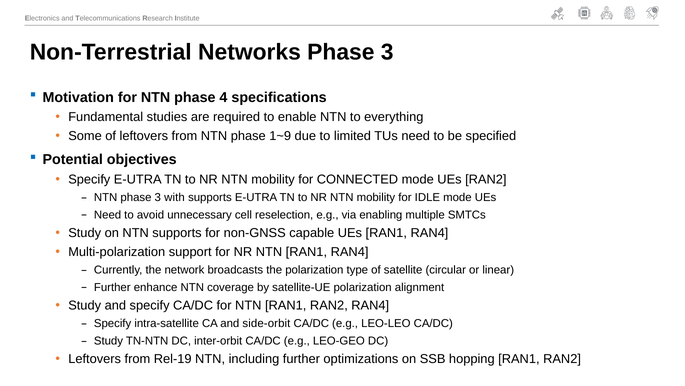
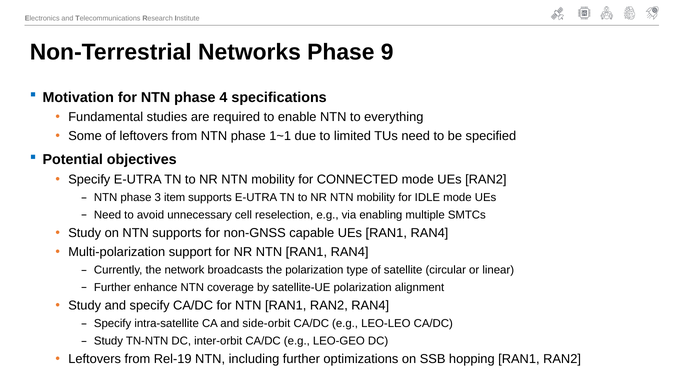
Networks Phase 3: 3 -> 9
1~9: 1~9 -> 1~1
with: with -> item
